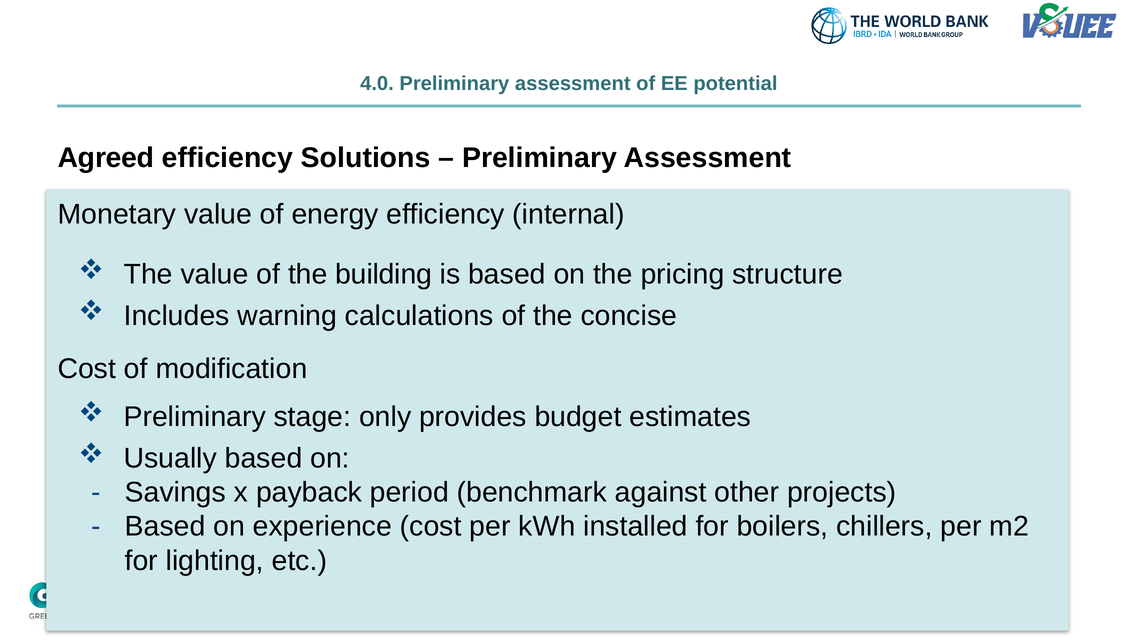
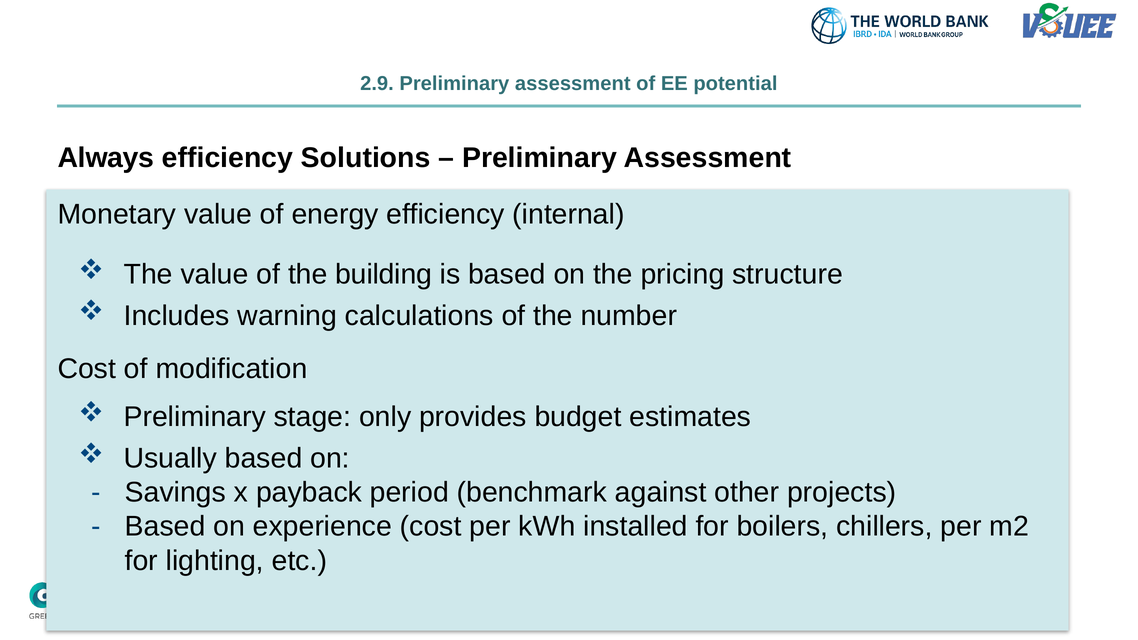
4.0: 4.0 -> 2.9
Agreed: Agreed -> Always
concise: concise -> number
